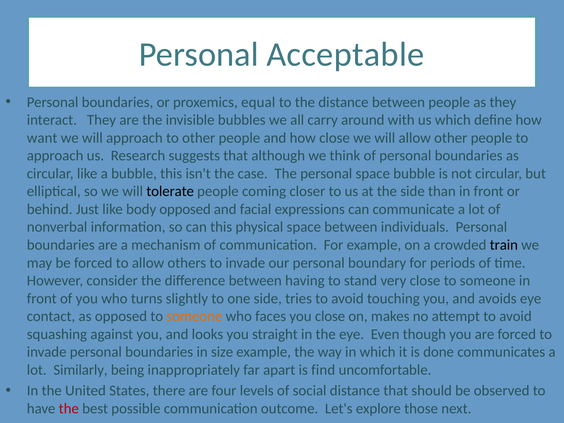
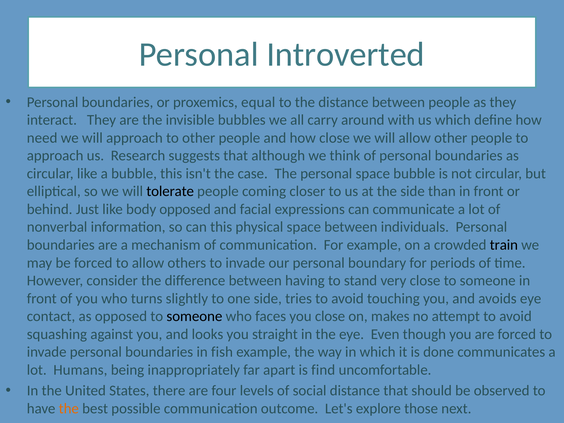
Acceptable: Acceptable -> Introverted
want: want -> need
someone at (194, 316) colour: orange -> black
size: size -> fish
Similarly: Similarly -> Humans
the at (69, 409) colour: red -> orange
